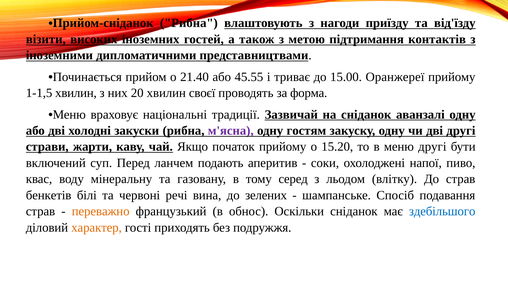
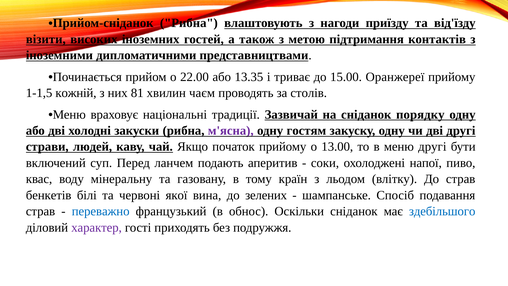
21.40: 21.40 -> 22.00
45.55: 45.55 -> 13.35
1-1,5 хвилин: хвилин -> кожній
20: 20 -> 81
своєї: своєї -> чаєм
форма: форма -> столів
аванзалі: аванзалі -> порядку
жарти: жарти -> людей
15.20: 15.20 -> 13.00
серед: серед -> країн
речі: речі -> якої
переважно colour: orange -> blue
характер colour: orange -> purple
